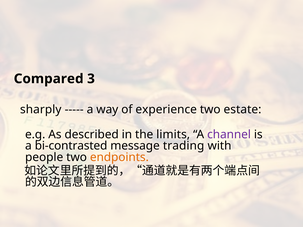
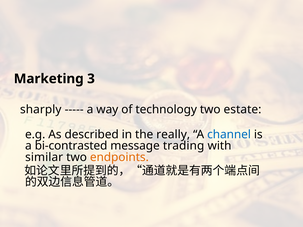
Compared: Compared -> Marketing
experience: experience -> technology
limits: limits -> really
channel colour: purple -> blue
people: people -> similar
